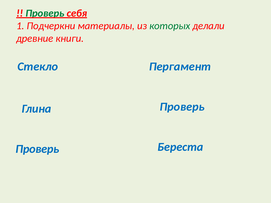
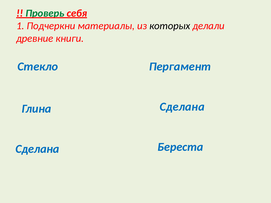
которых colour: green -> black
Проверь at (182, 107): Проверь -> Сделана
Проверь at (37, 149): Проверь -> Сделана
